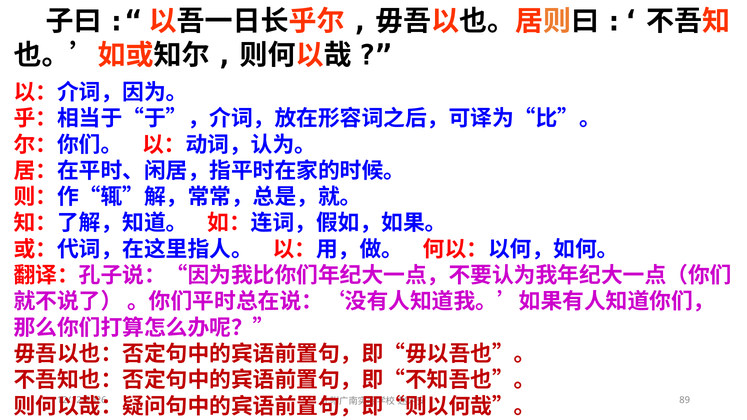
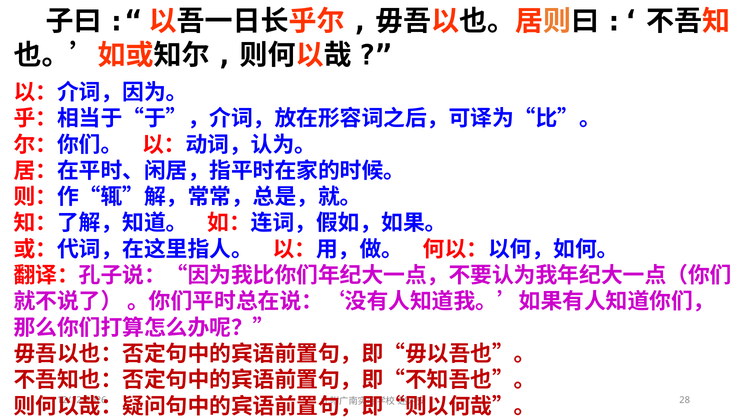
89: 89 -> 28
